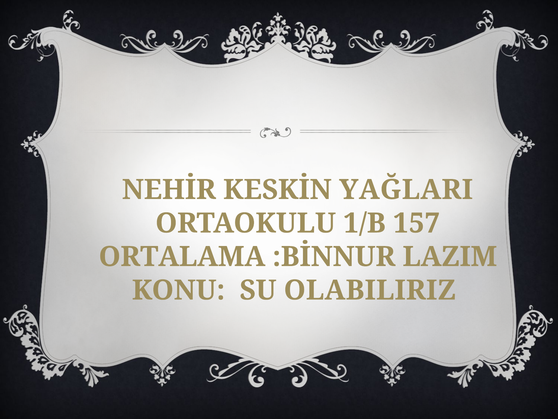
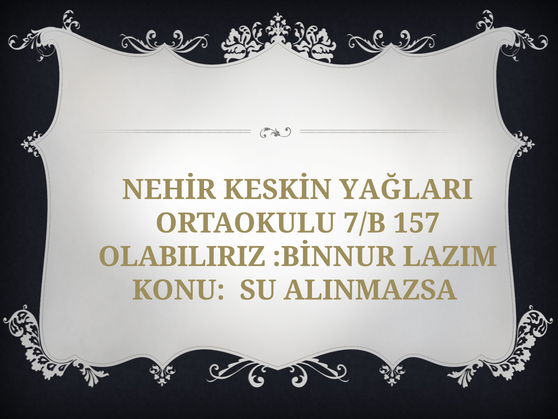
1/B: 1/B -> 7/B
ORTALAMA: ORTALAMA -> OLABILIRIZ
OLABILIRIZ: OLABILIRIZ -> ALINMAZSA
